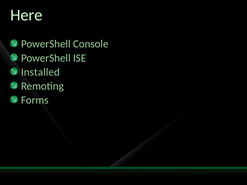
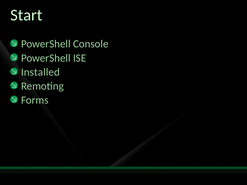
Here: Here -> Start
